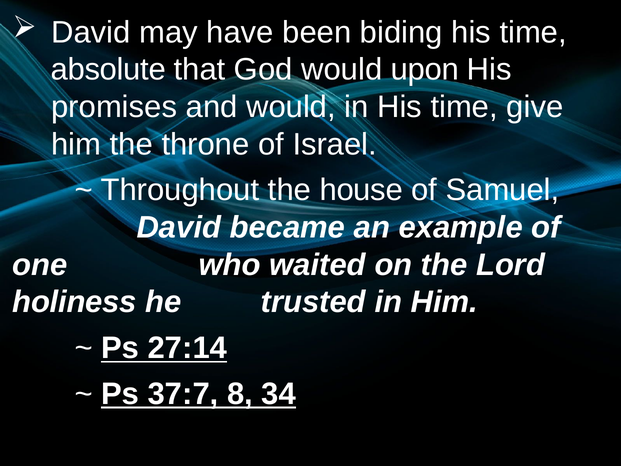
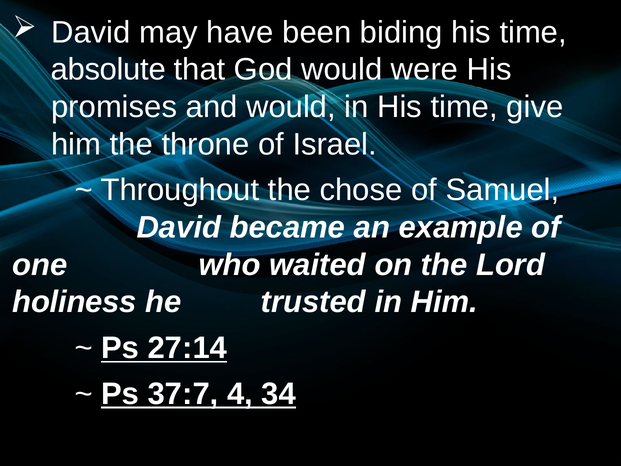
upon: upon -> were
house: house -> chose
8: 8 -> 4
